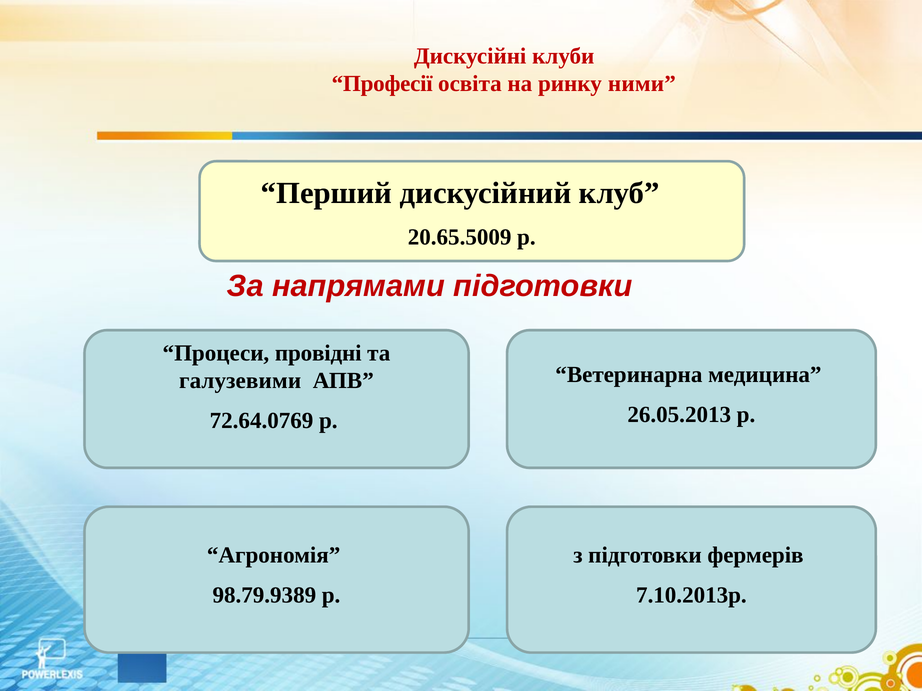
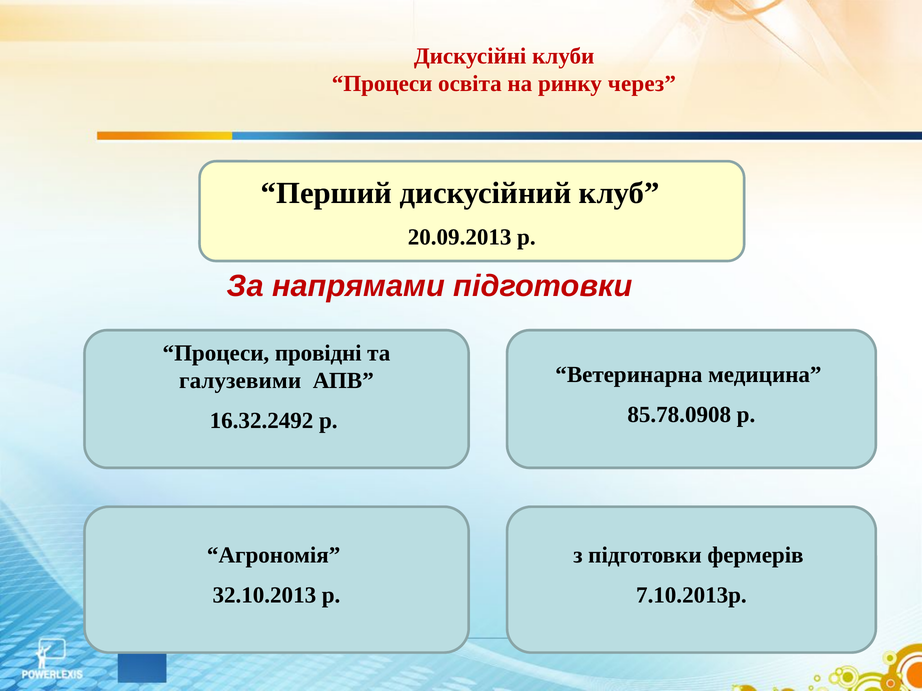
Професії at (382, 84): Професії -> Процеси
ними: ними -> через
20.65.5009: 20.65.5009 -> 20.09.2013
26.05.2013: 26.05.2013 -> 85.78.0908
72.64.0769: 72.64.0769 -> 16.32.2492
98.79.9389: 98.79.9389 -> 32.10.2013
